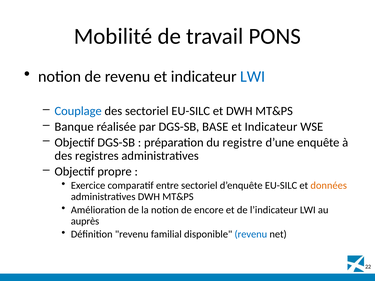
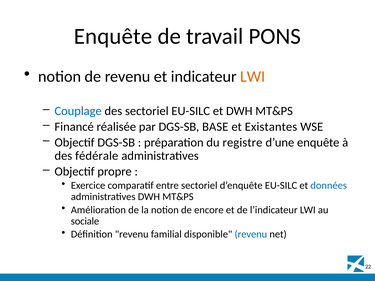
Mobilité at (113, 36): Mobilité -> Enquête
LWI at (253, 77) colour: blue -> orange
Banque: Banque -> Financé
Indicateur at (271, 127): Indicateur -> Existantes
registres: registres -> fédérale
données colour: orange -> blue
auprès: auprès -> sociale
